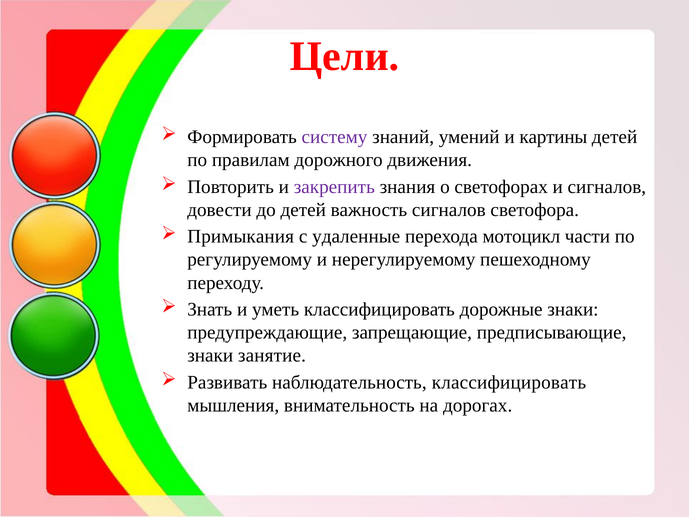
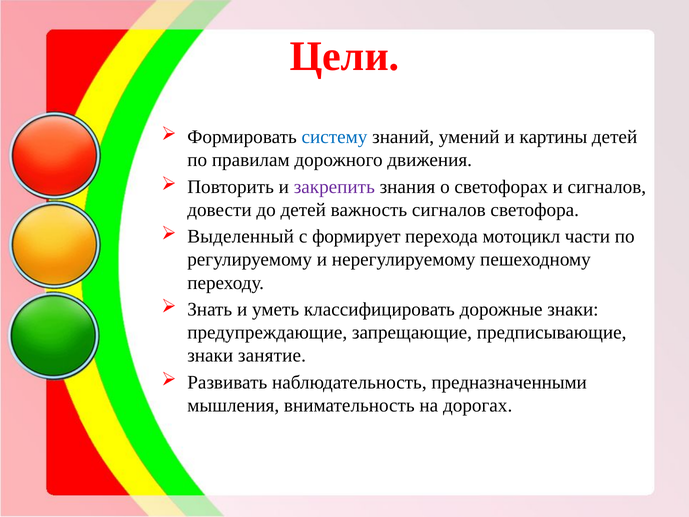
систему colour: purple -> blue
Примыкания: Примыкания -> Выделенный
удаленные: удаленные -> формирует
наблюдательность классифицировать: классифицировать -> предназначенными
